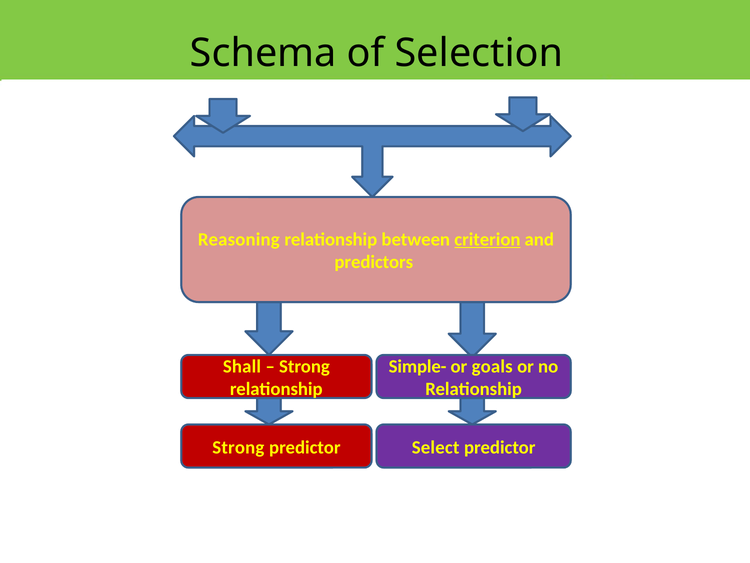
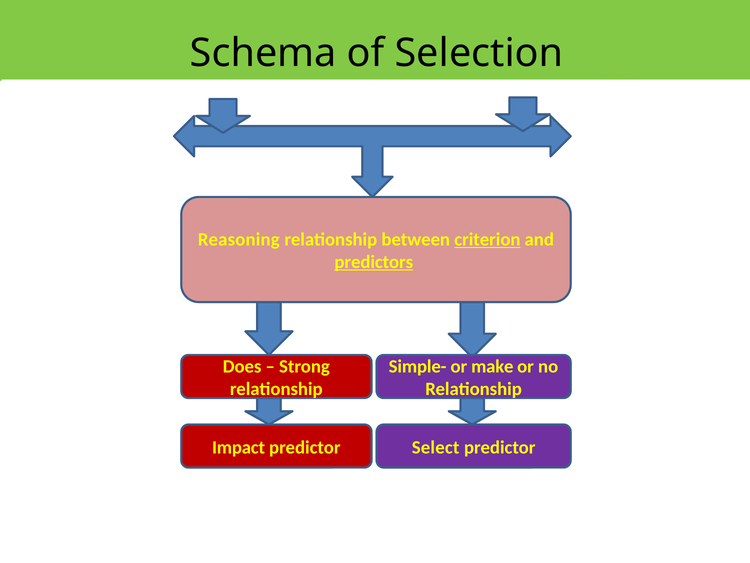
predictors underline: none -> present
Shall: Shall -> Does
goals: goals -> make
Strong at (238, 447): Strong -> Impact
